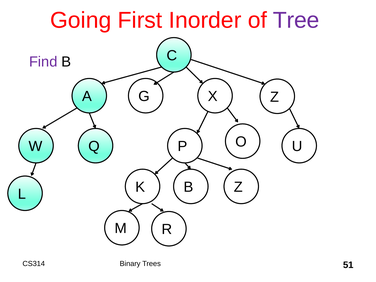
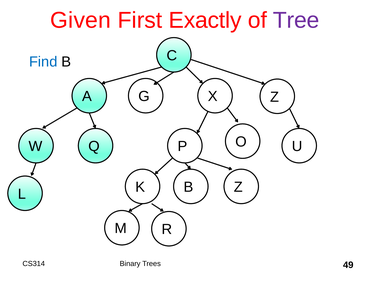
Going: Going -> Given
Inorder: Inorder -> Exactly
Find colour: purple -> blue
51: 51 -> 49
